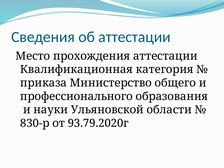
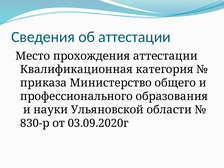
93.79.2020г: 93.79.2020г -> 03.09.2020г
